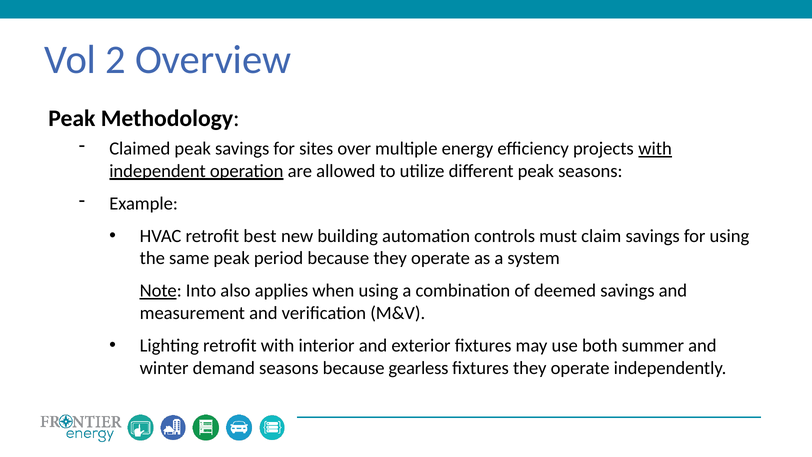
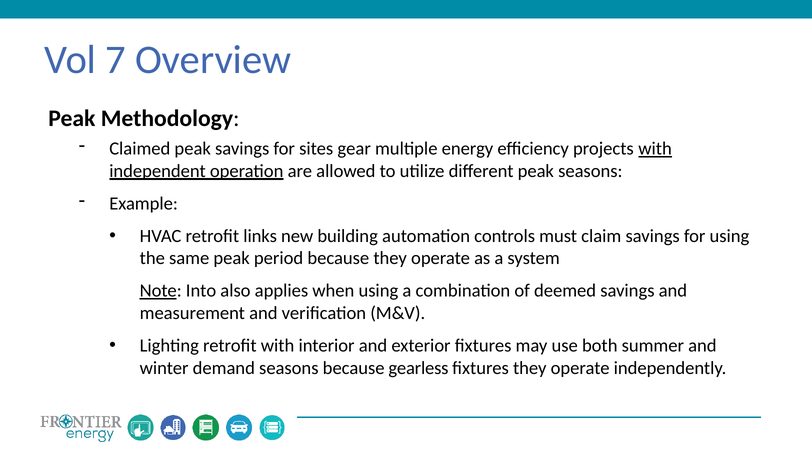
2: 2 -> 7
over: over -> gear
best: best -> links
